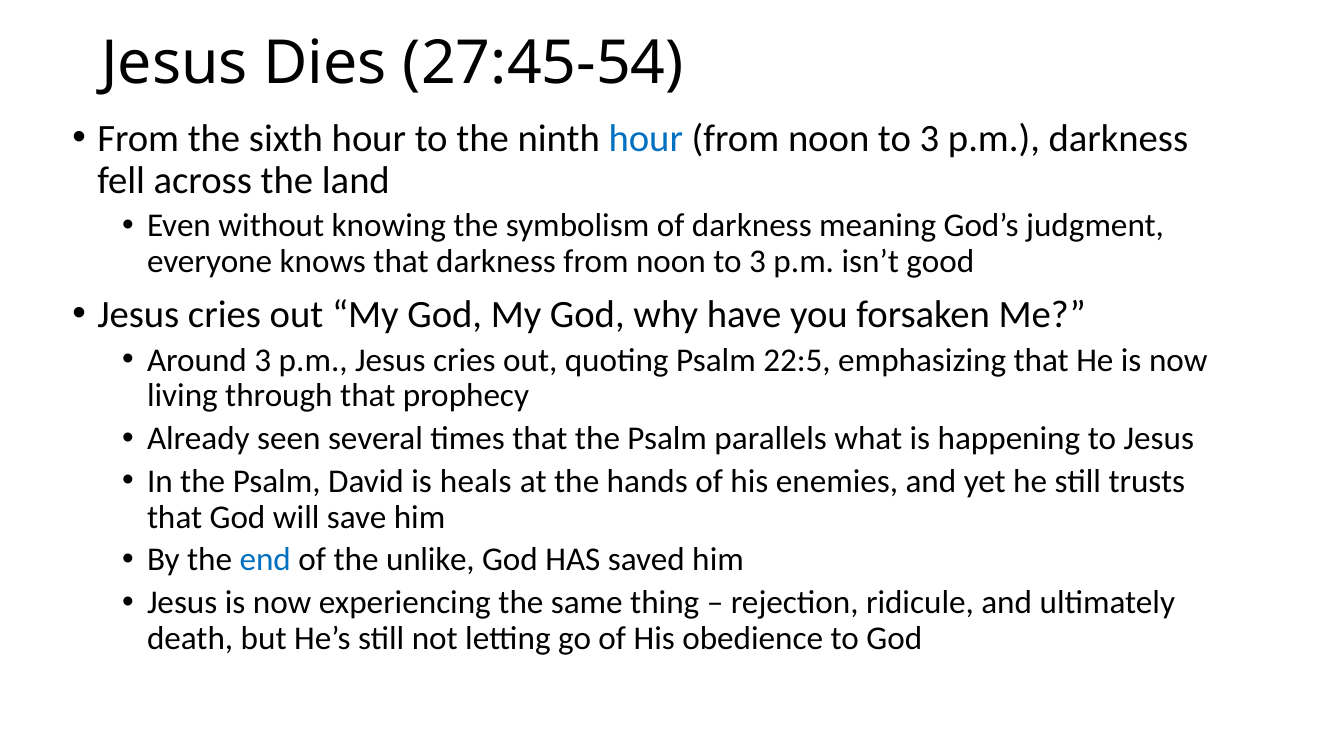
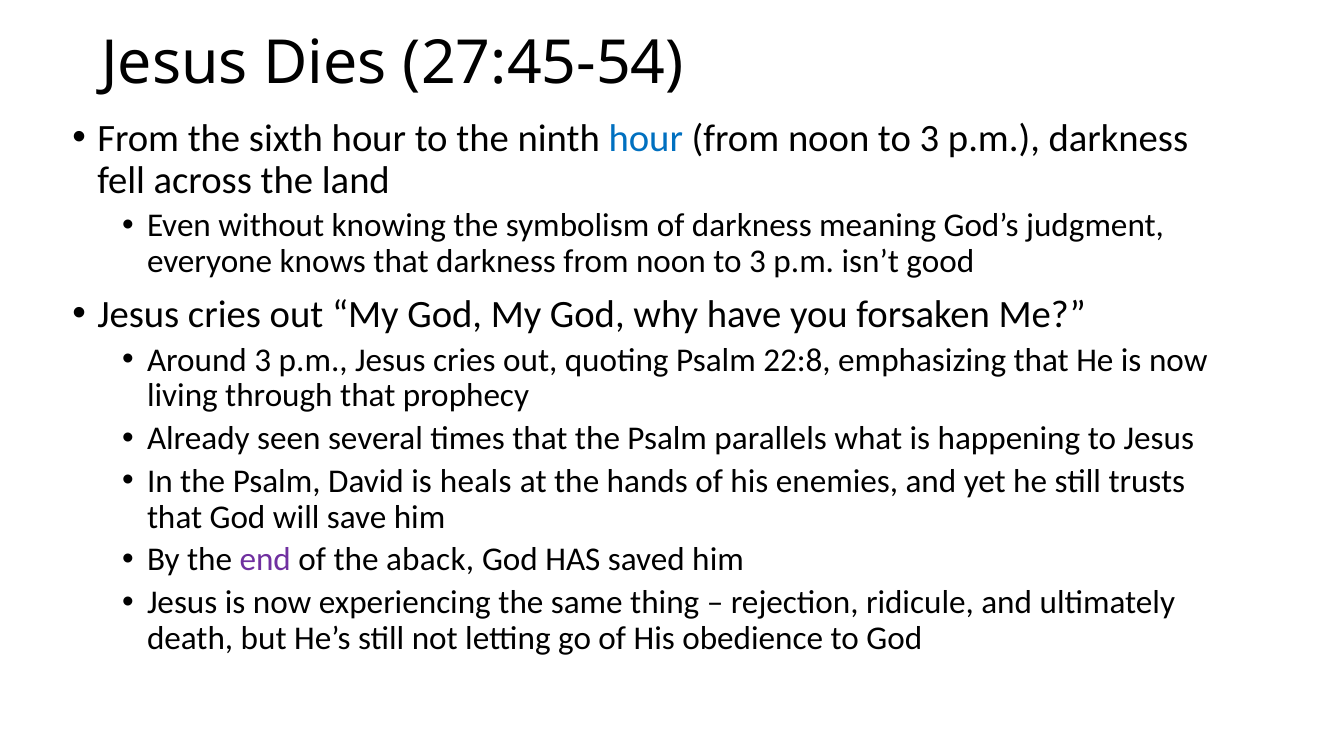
22:5: 22:5 -> 22:8
end colour: blue -> purple
unlike: unlike -> aback
